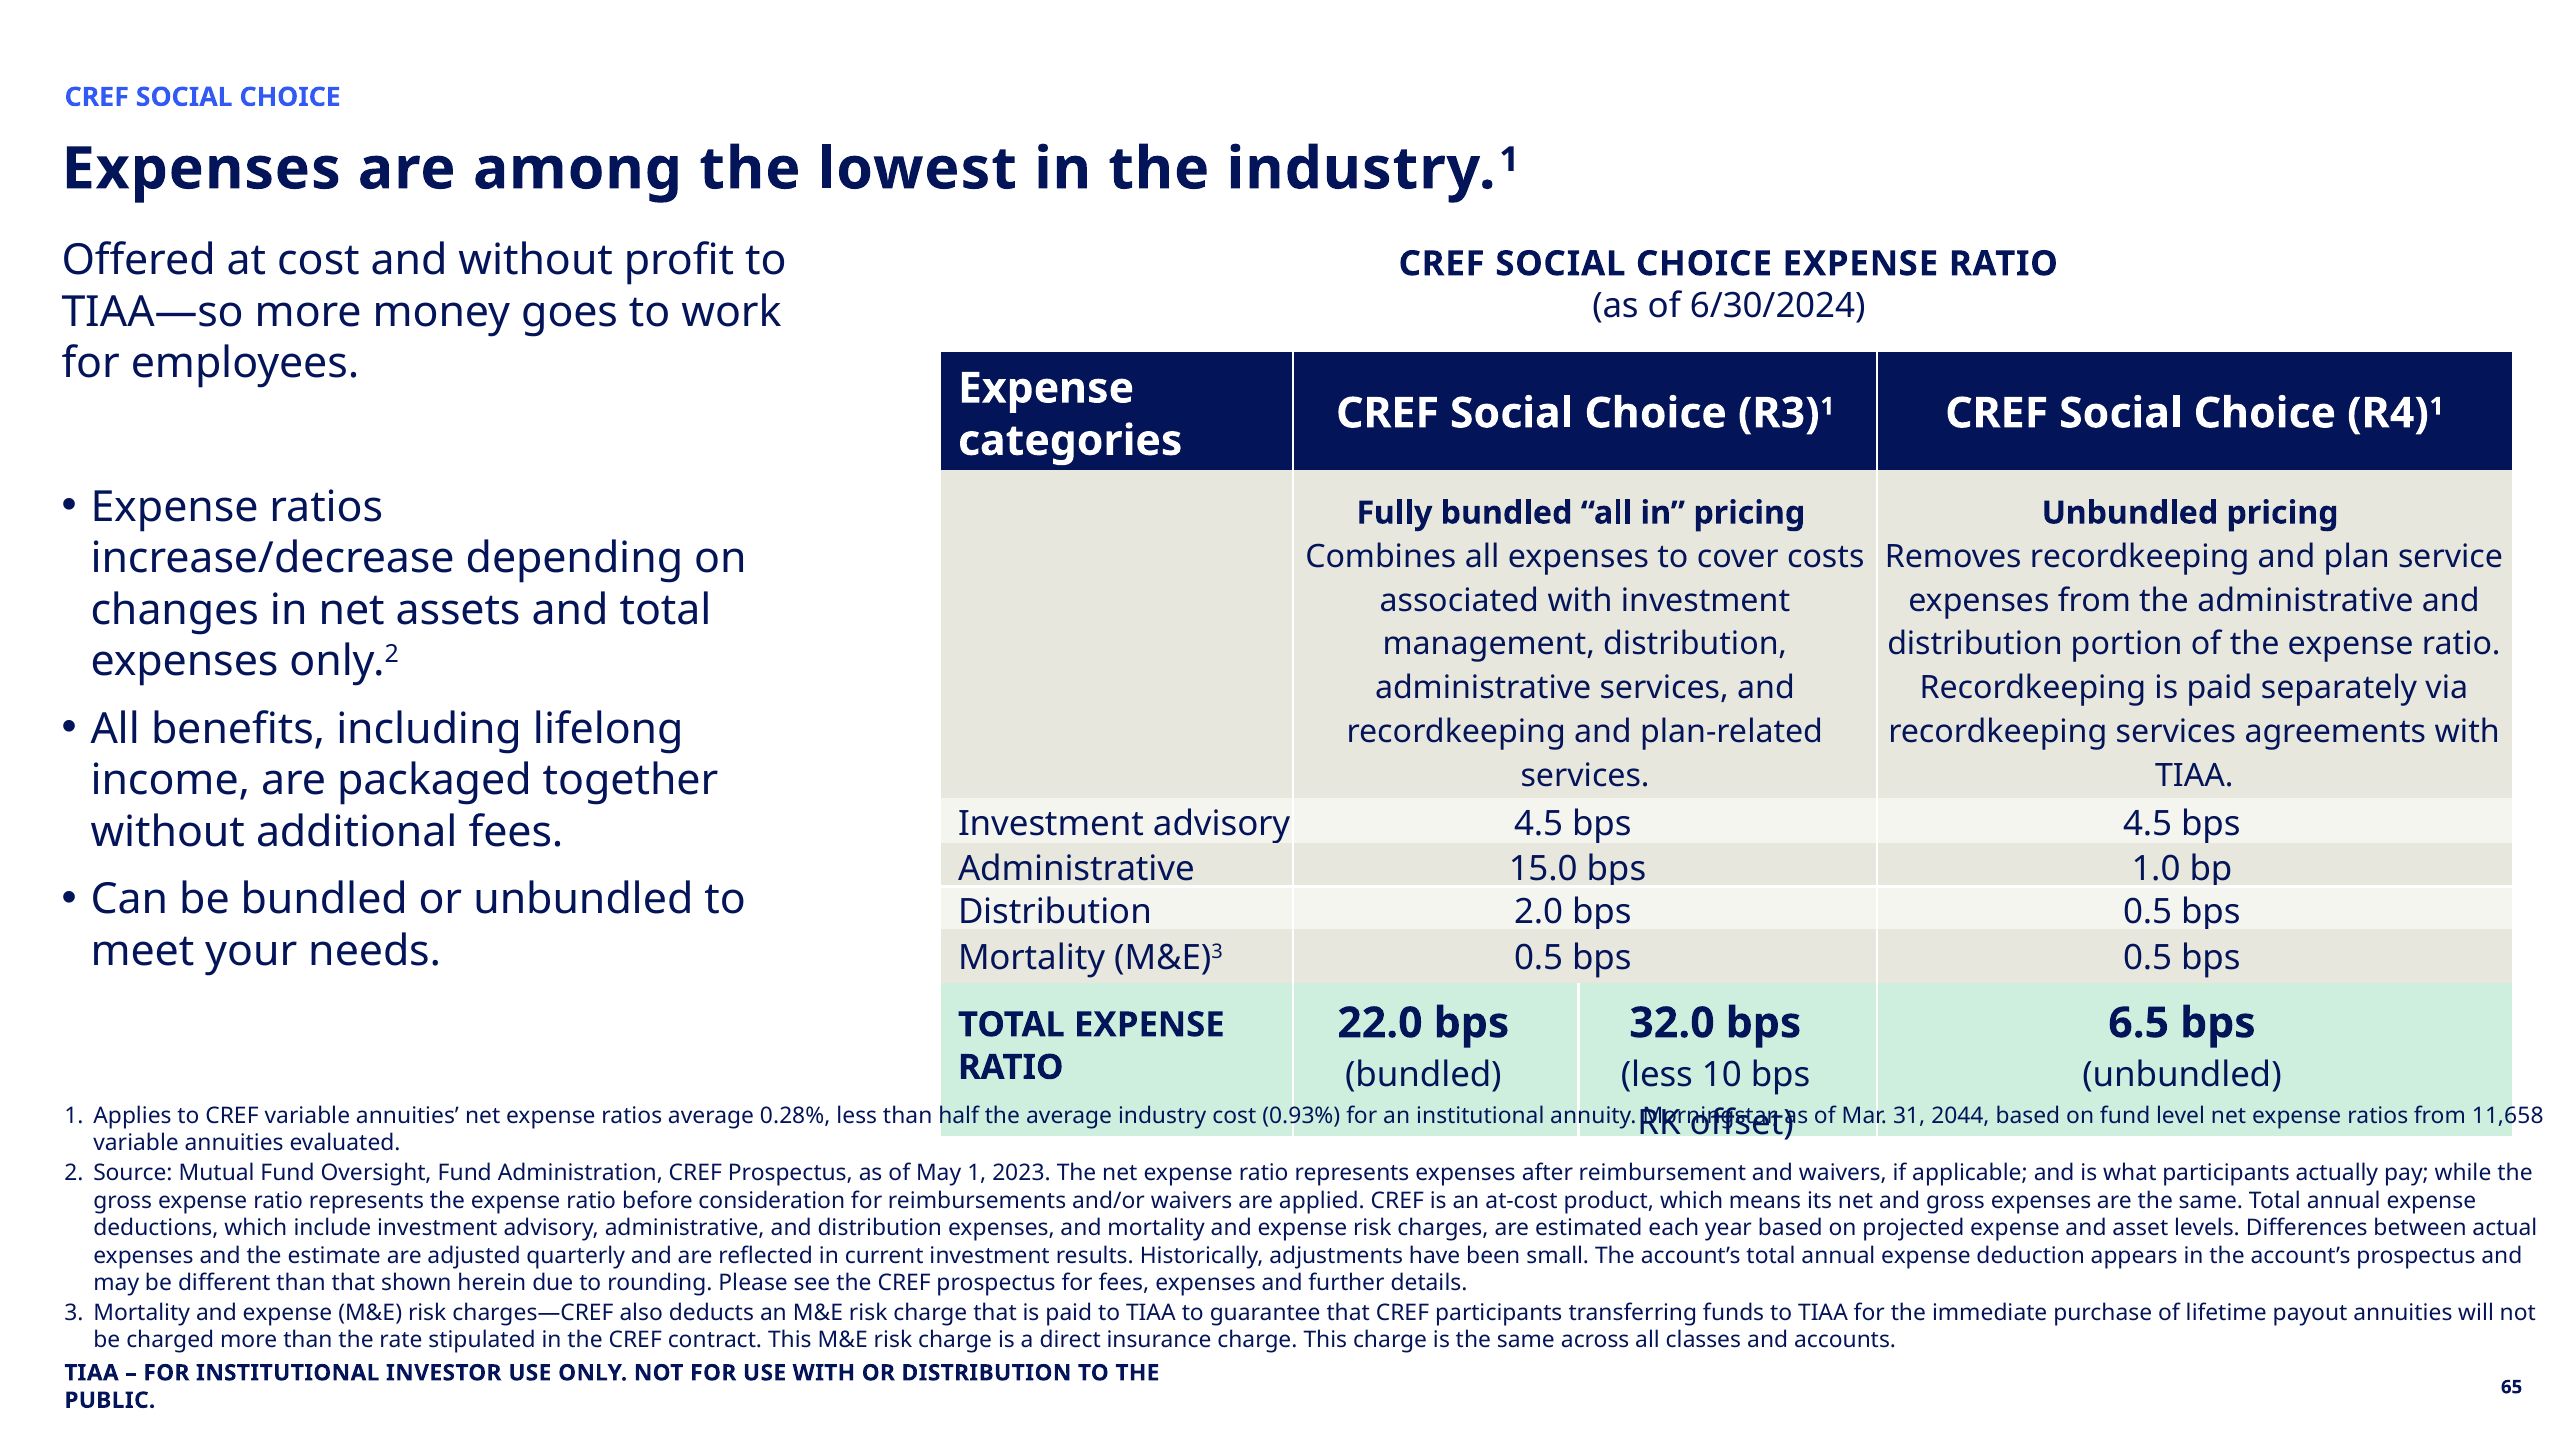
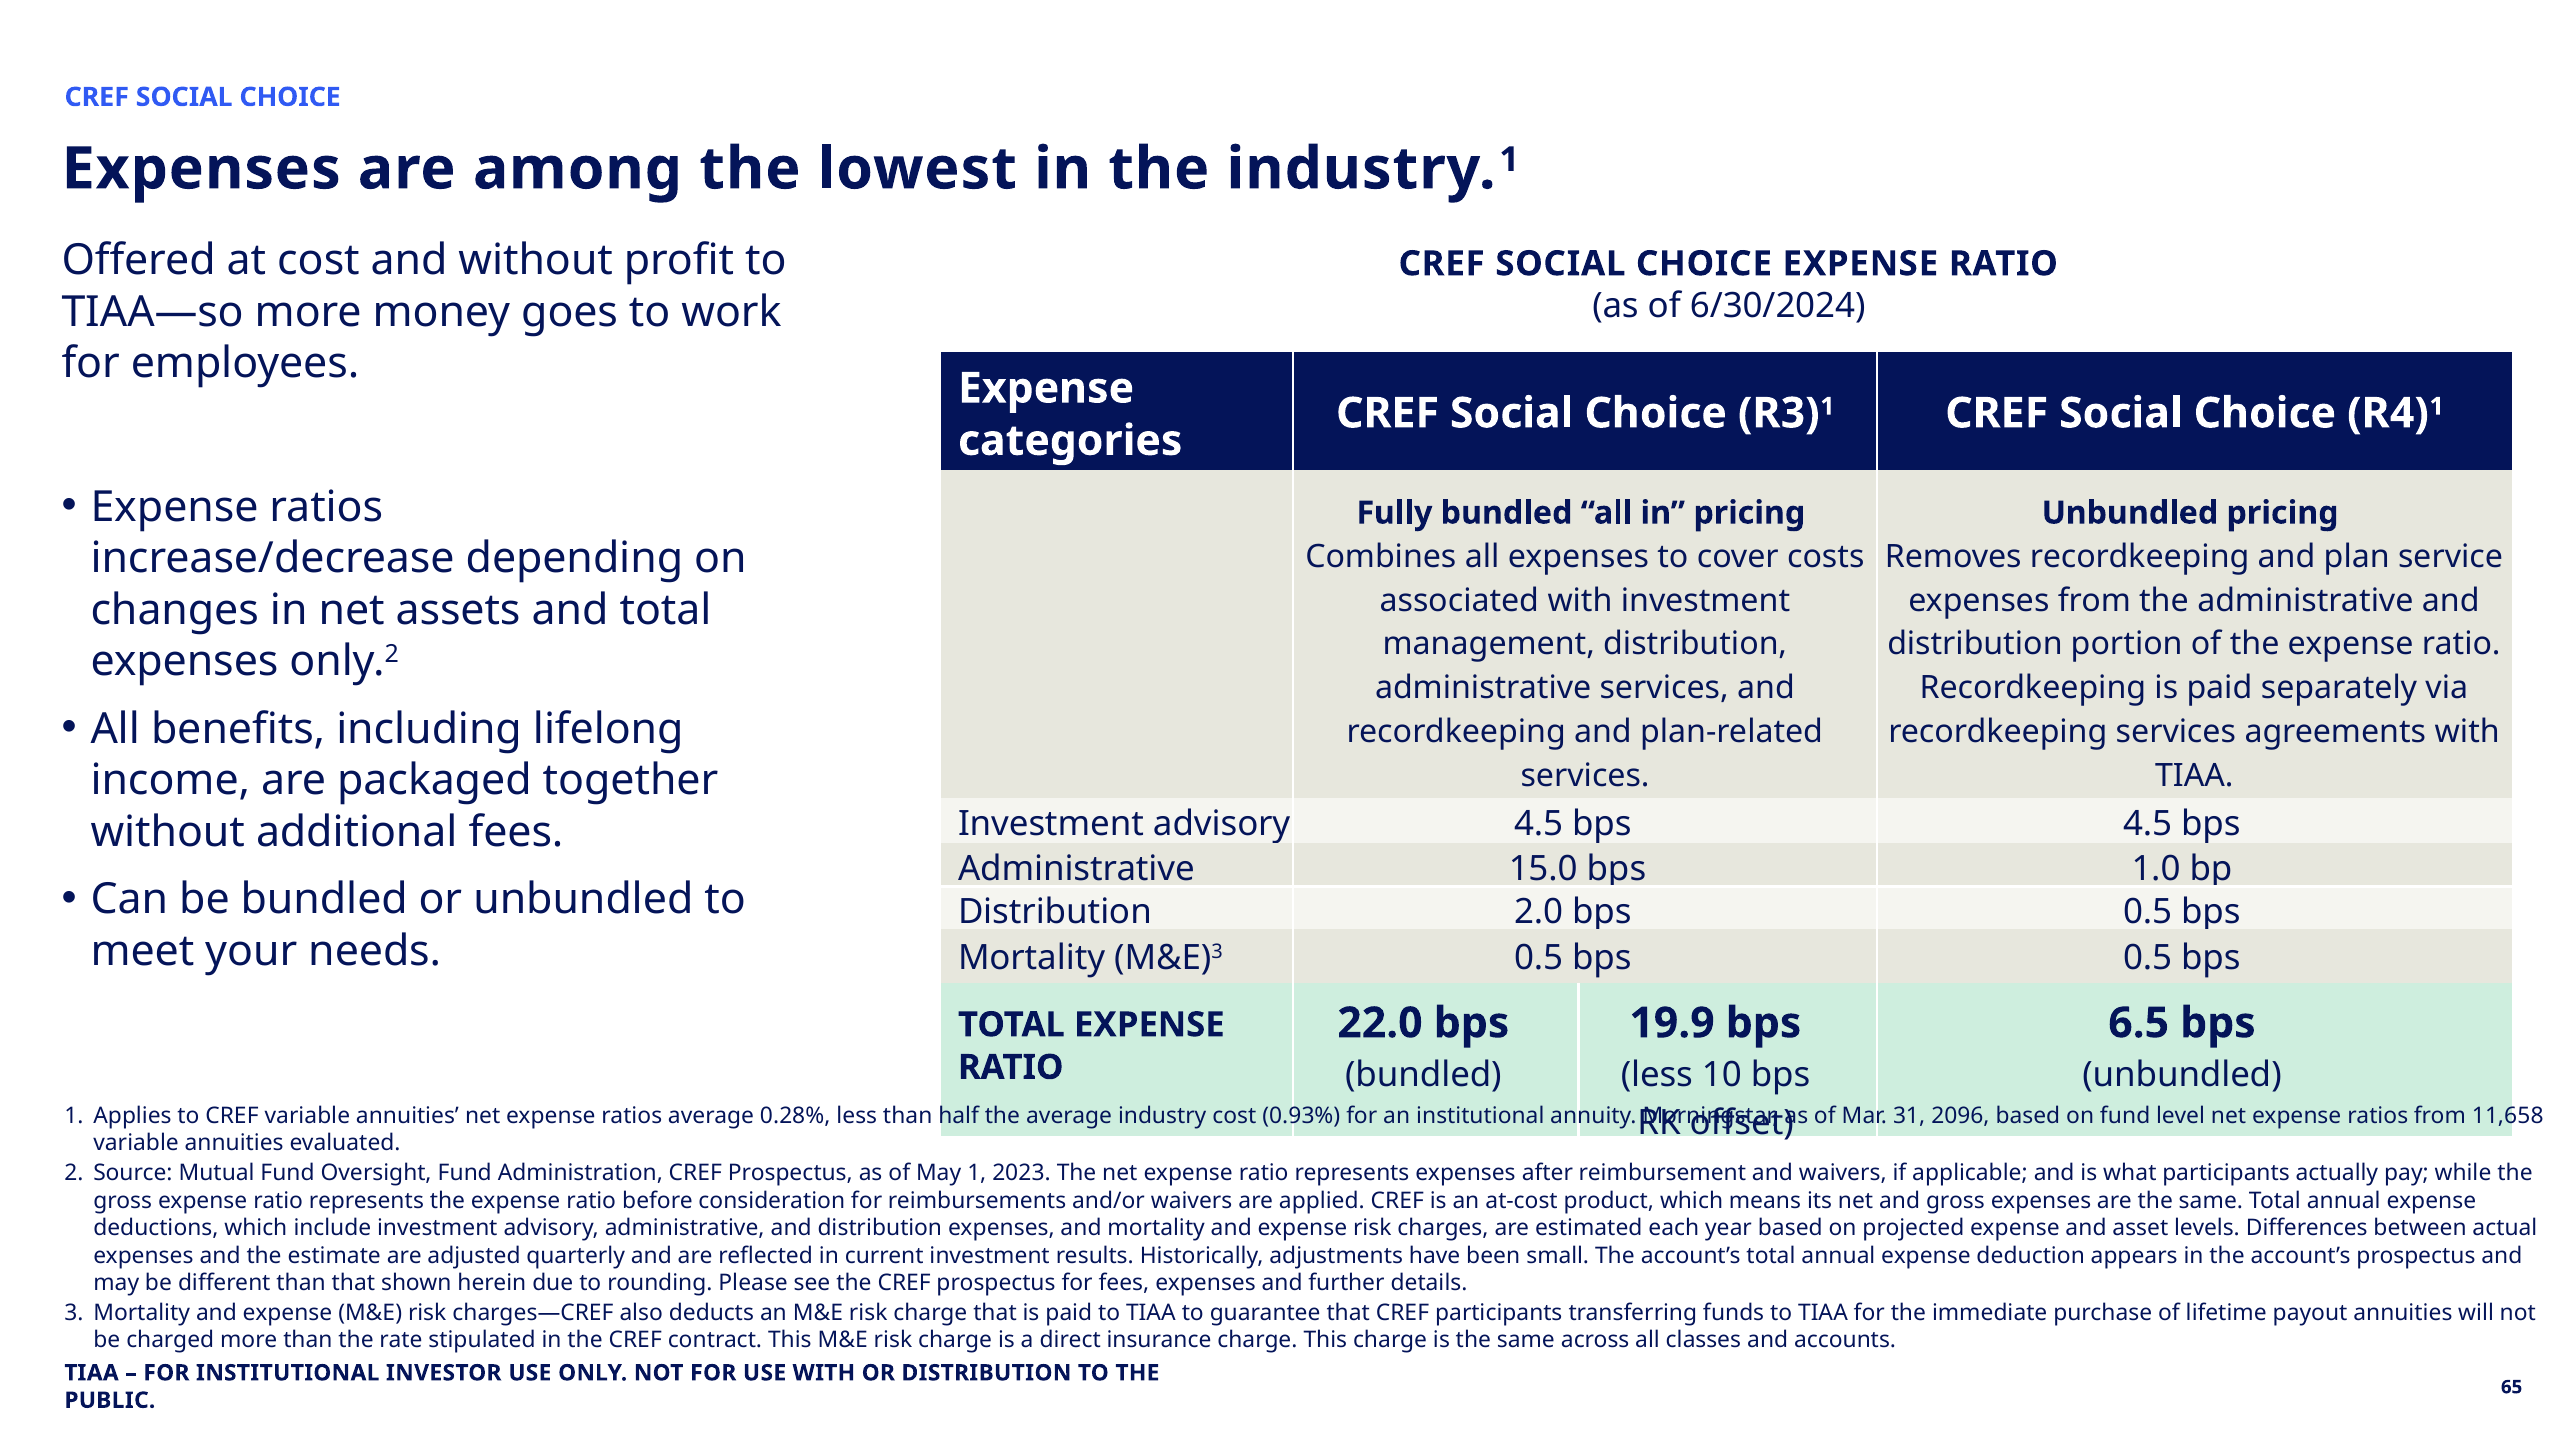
32.0: 32.0 -> 19.9
2044: 2044 -> 2096
